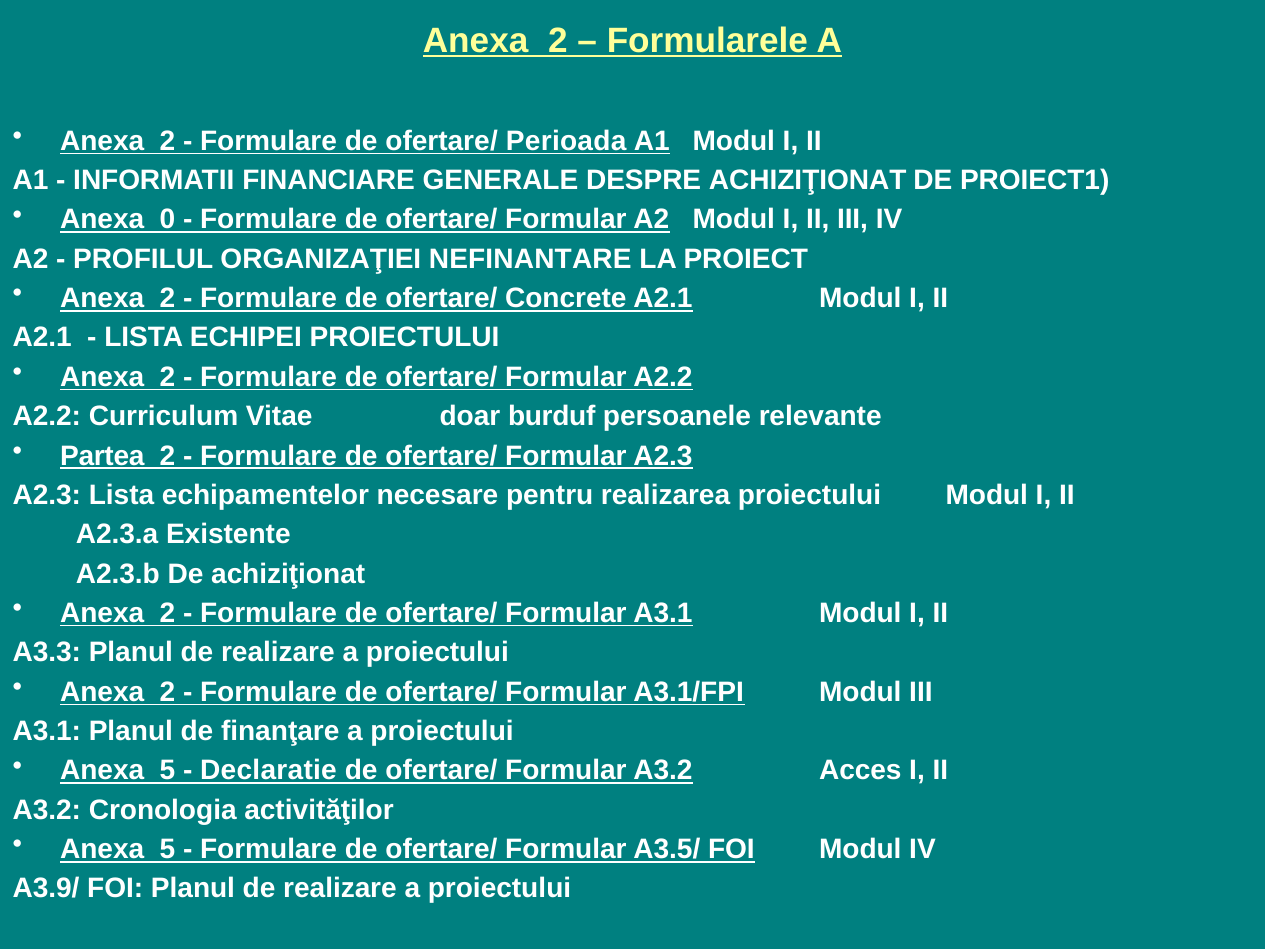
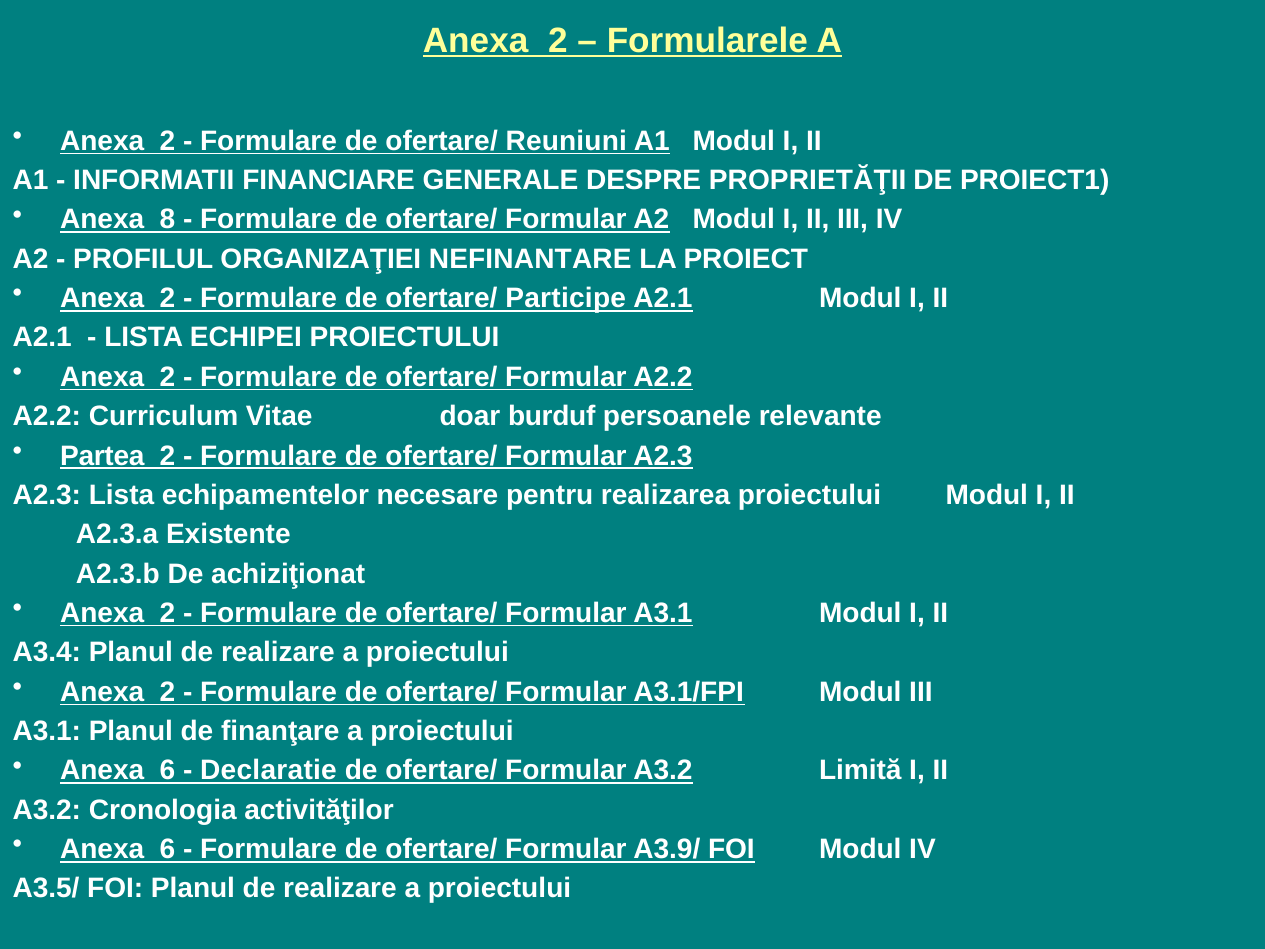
Perioada: Perioada -> Reuniuni
DESPRE ACHIZIŢIONAT: ACHIZIŢIONAT -> PROPRIETĂŢII
0: 0 -> 8
Concrete: Concrete -> Participe
A3.3: A3.3 -> A3.4
5 at (168, 770): 5 -> 6
Acces: Acces -> Limită
5 at (168, 849): 5 -> 6
A3.5/: A3.5/ -> A3.9/
A3.9/: A3.9/ -> A3.5/
